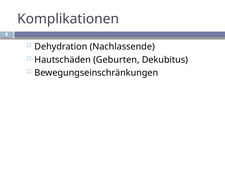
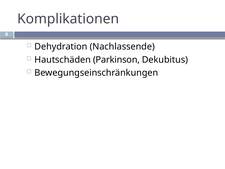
Geburten: Geburten -> Parkinson
